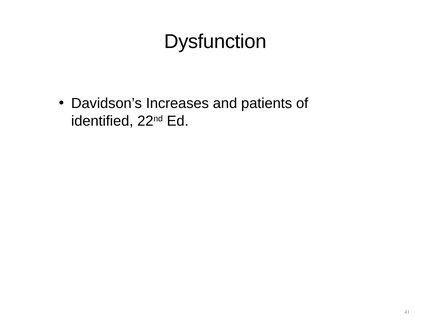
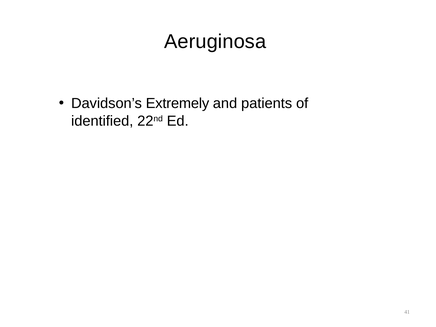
Dysfunction: Dysfunction -> Aeruginosa
Increases: Increases -> Extremely
